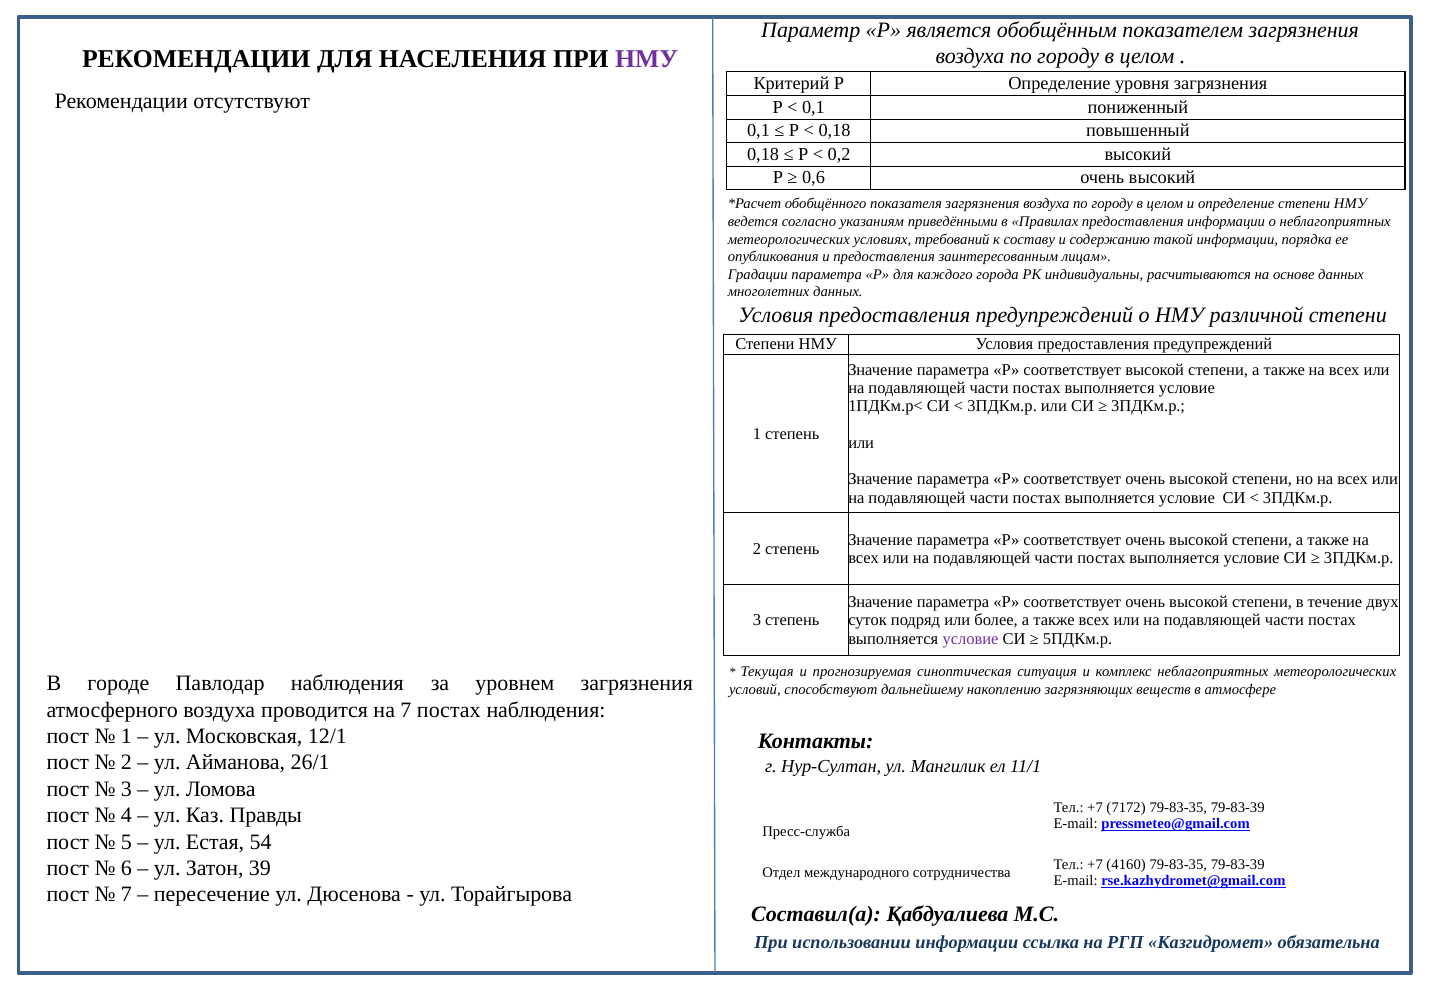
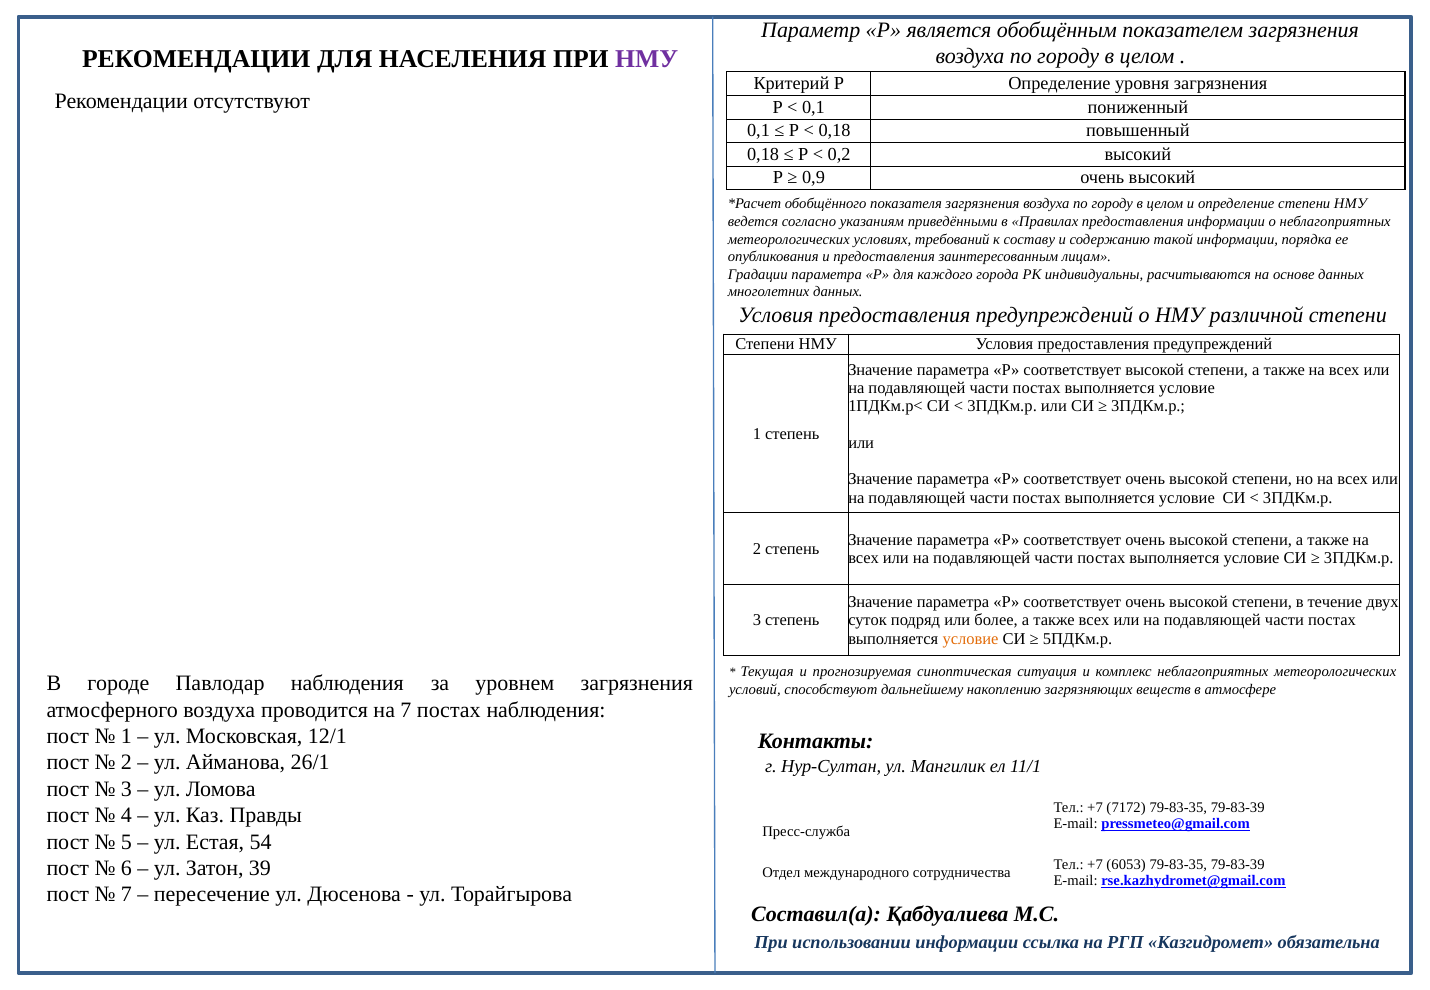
0,6: 0,6 -> 0,9
условие at (970, 639) colour: purple -> orange
4160: 4160 -> 6053
